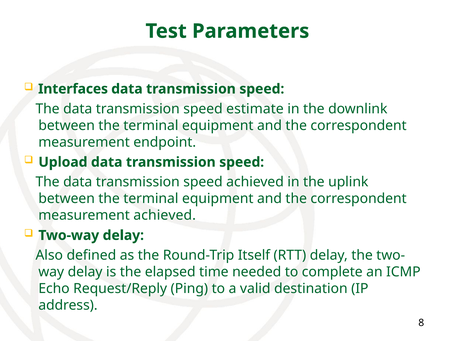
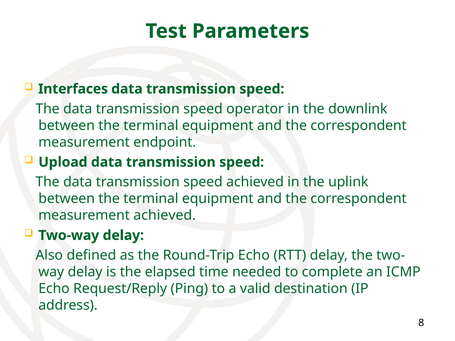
estimate: estimate -> operator
Round-Trip Itself: Itself -> Echo
